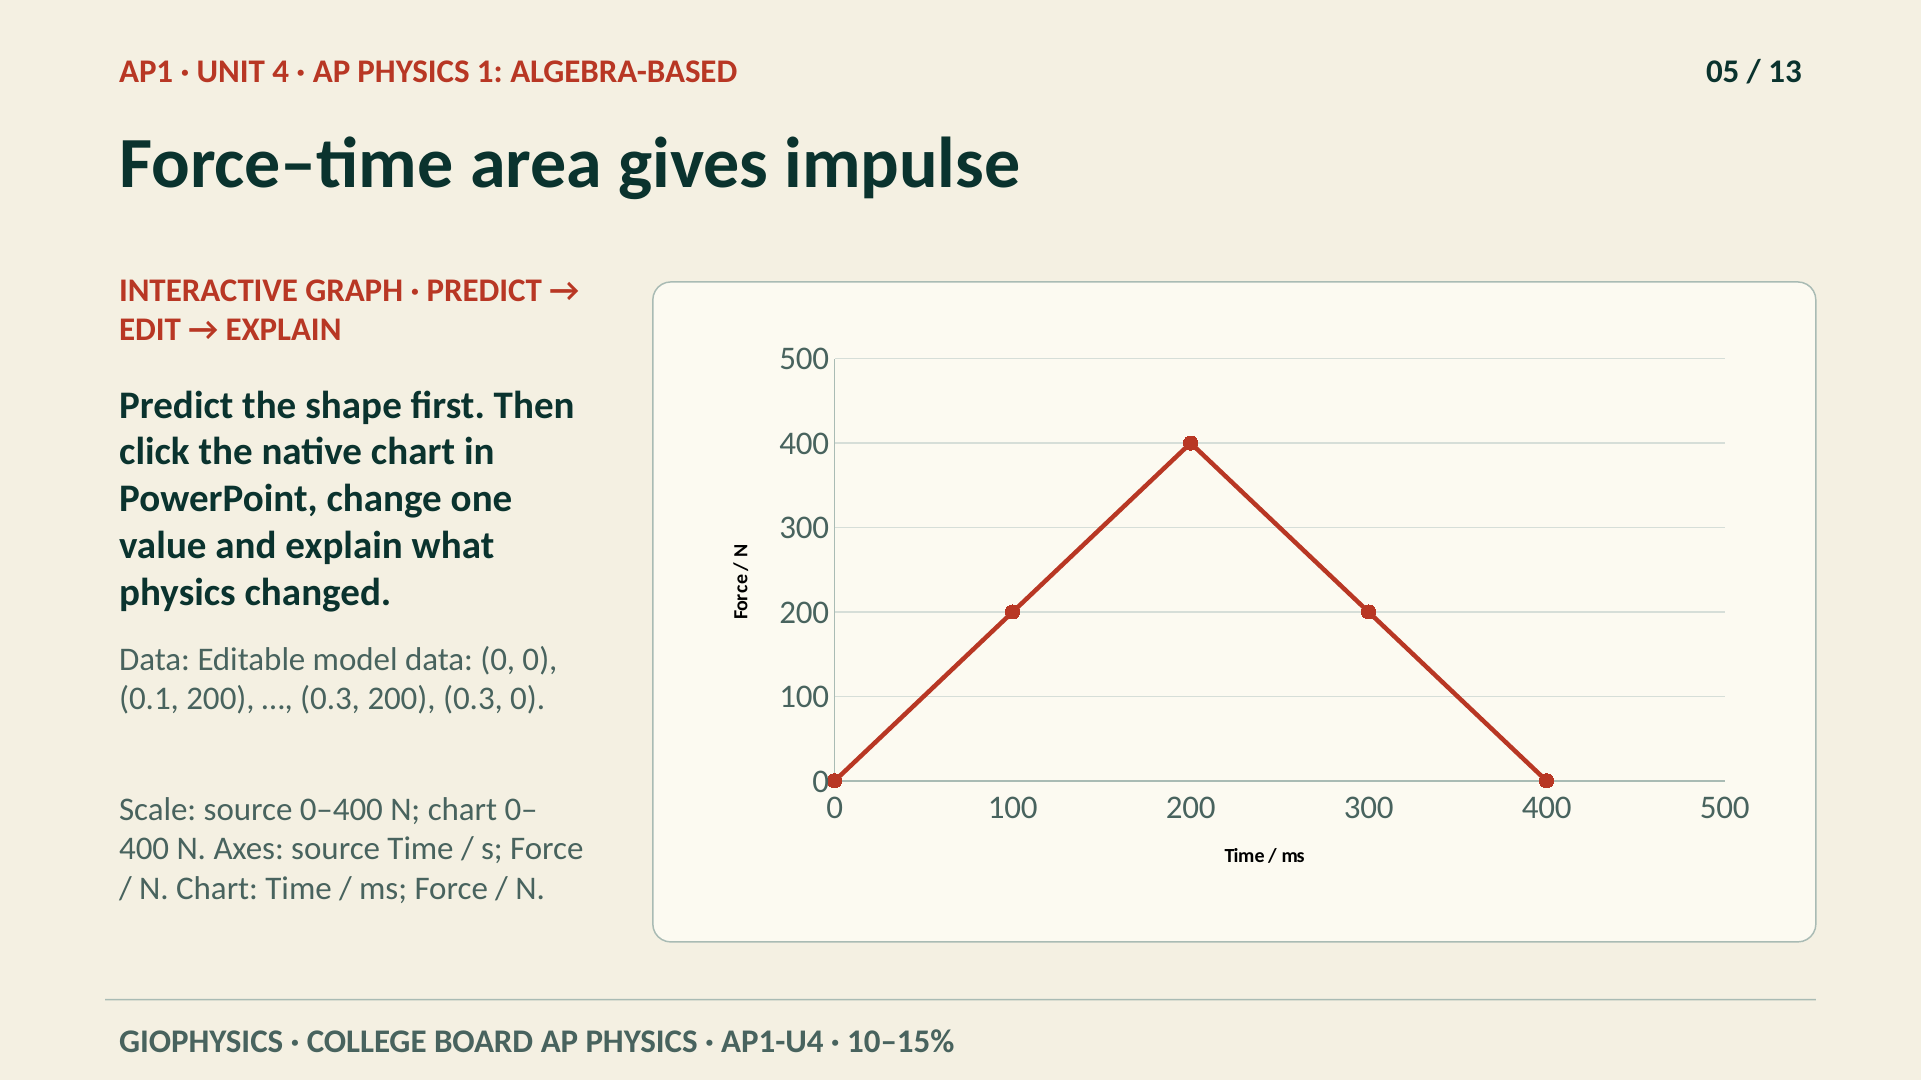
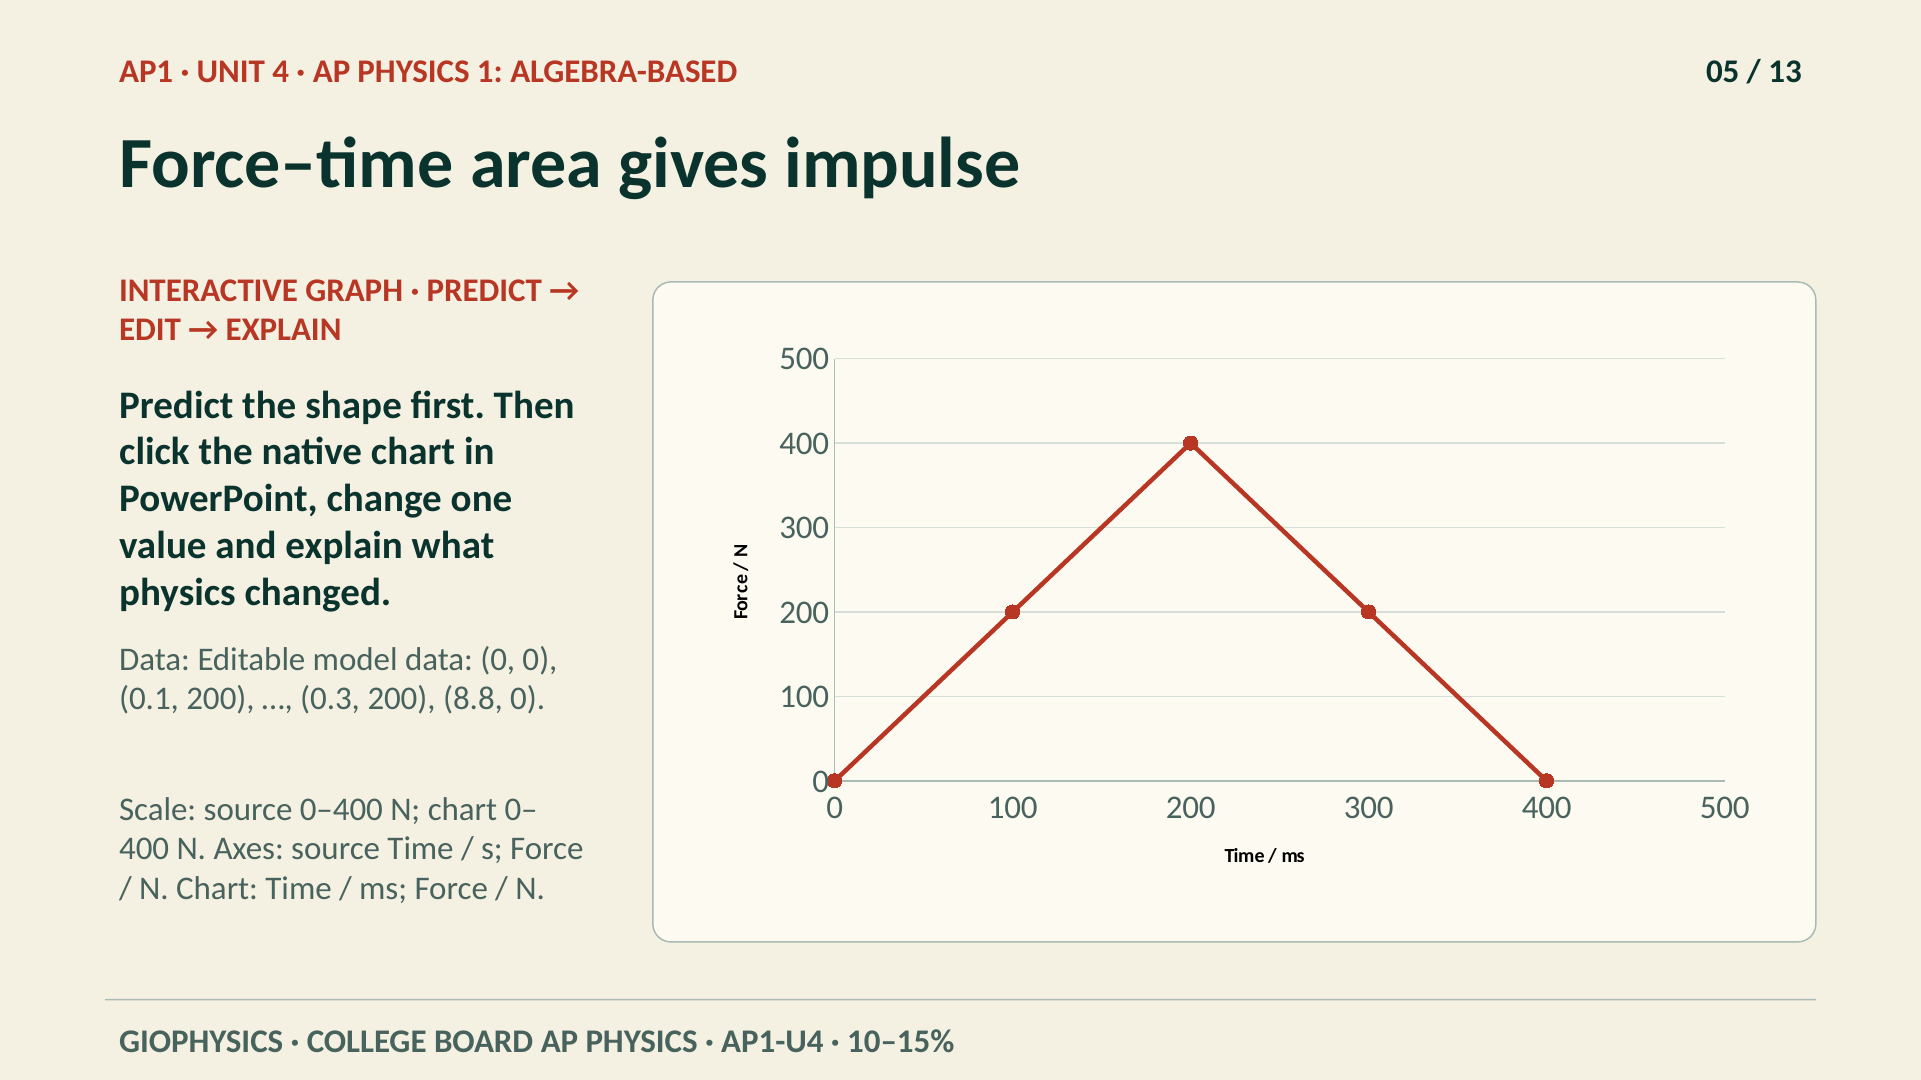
200 0.3: 0.3 -> 8.8
